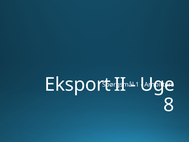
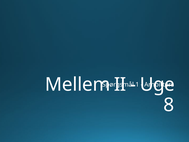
Eksport: Eksport -> Mellem
